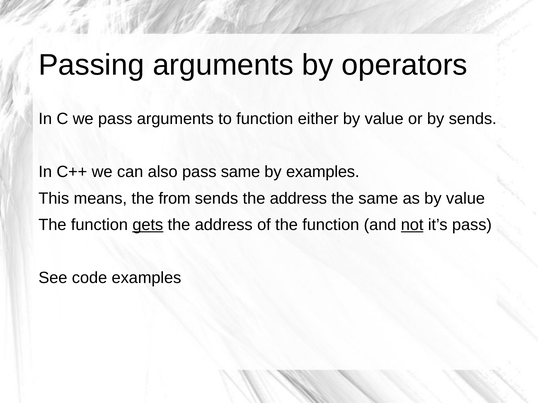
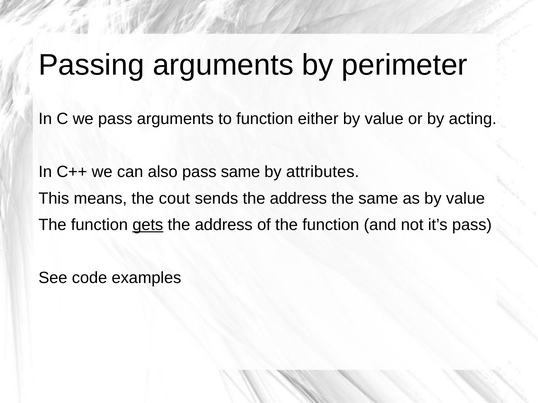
operators: operators -> perimeter
by sends: sends -> acting
by examples: examples -> attributes
from: from -> cout
not underline: present -> none
